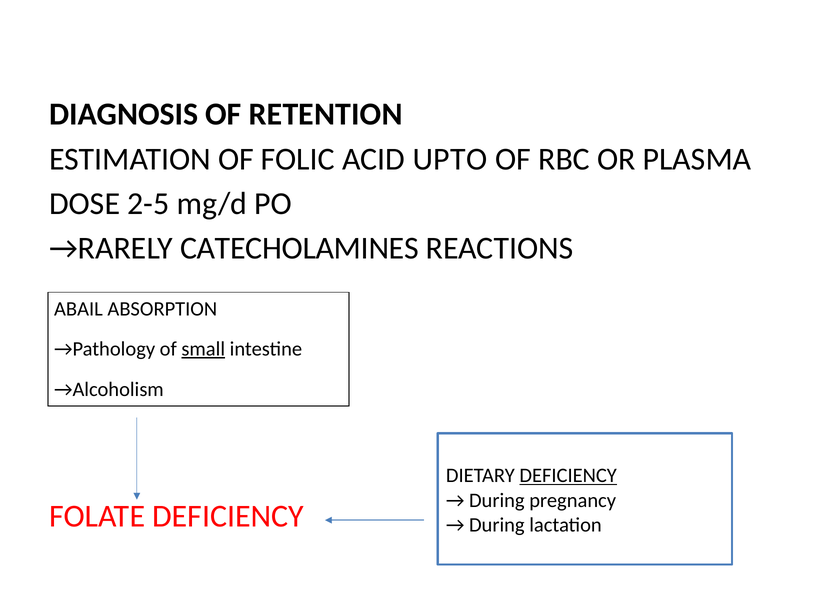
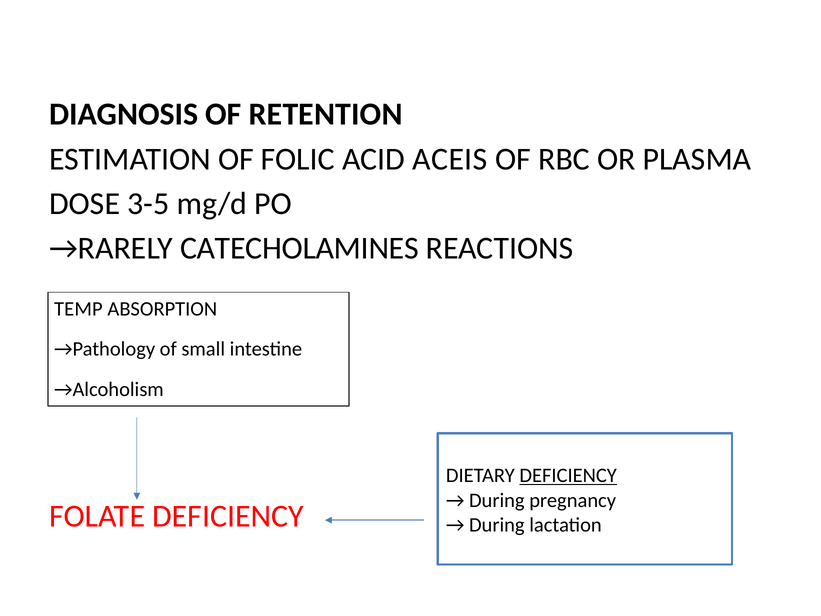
UPTO: UPTO -> ACEIS
2-5: 2-5 -> 3-5
ABAIL: ABAIL -> TEMP
small underline: present -> none
